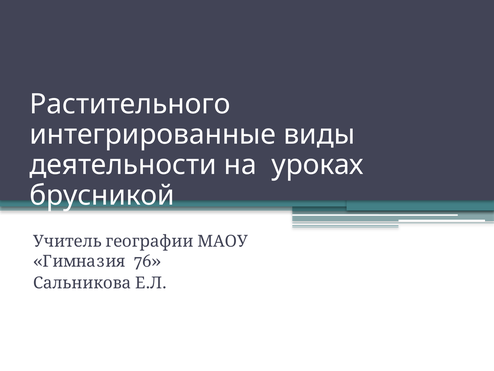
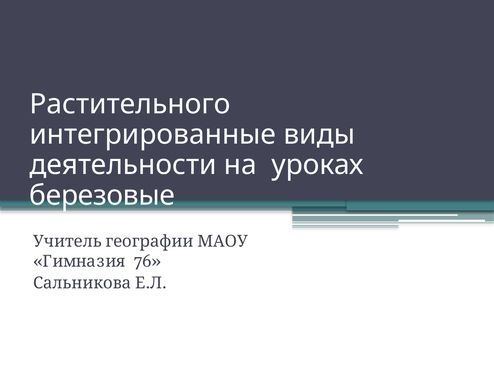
брусникой: брусникой -> березовые
